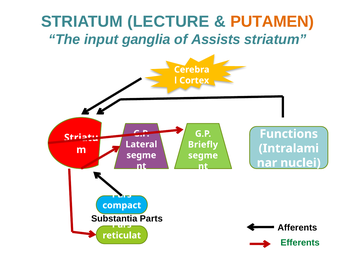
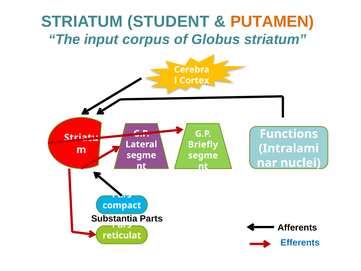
LECTURE: LECTURE -> STUDENT
ganglia: ganglia -> corpus
Assists: Assists -> Globus
Efferents colour: green -> blue
